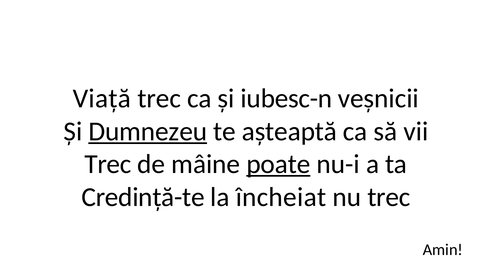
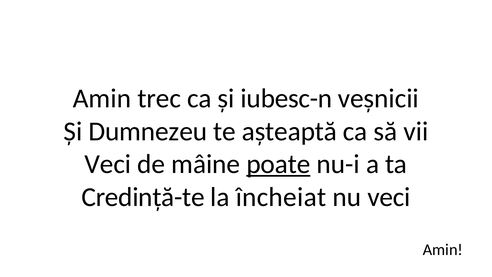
Viață at (102, 98): Viață -> Amin
Dumnezeu underline: present -> none
Trec at (108, 164): Trec -> Veci
nu trec: trec -> veci
